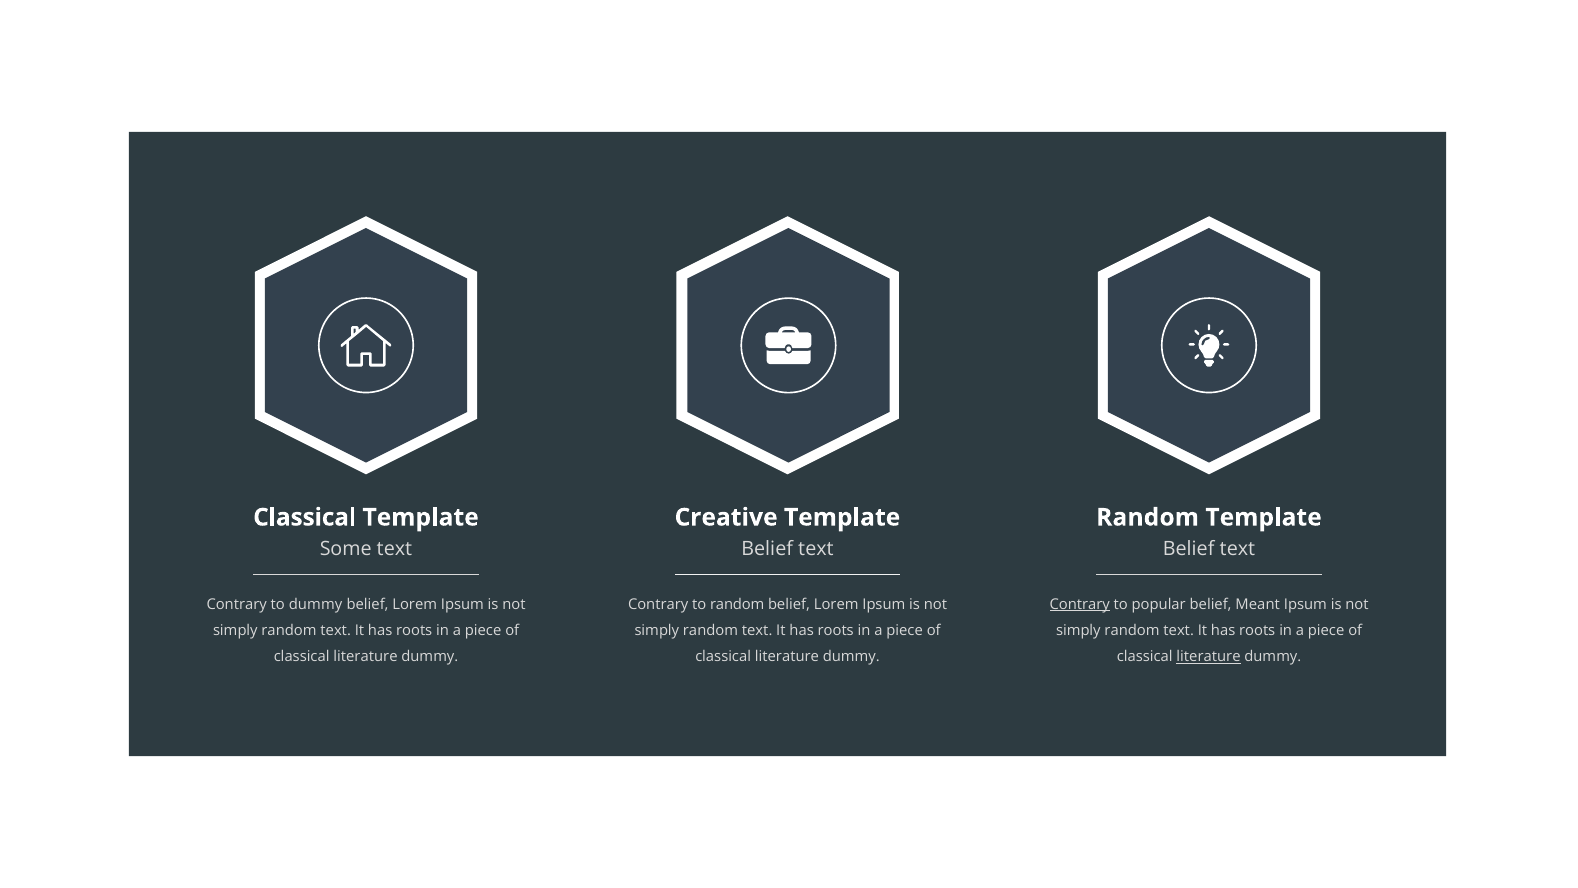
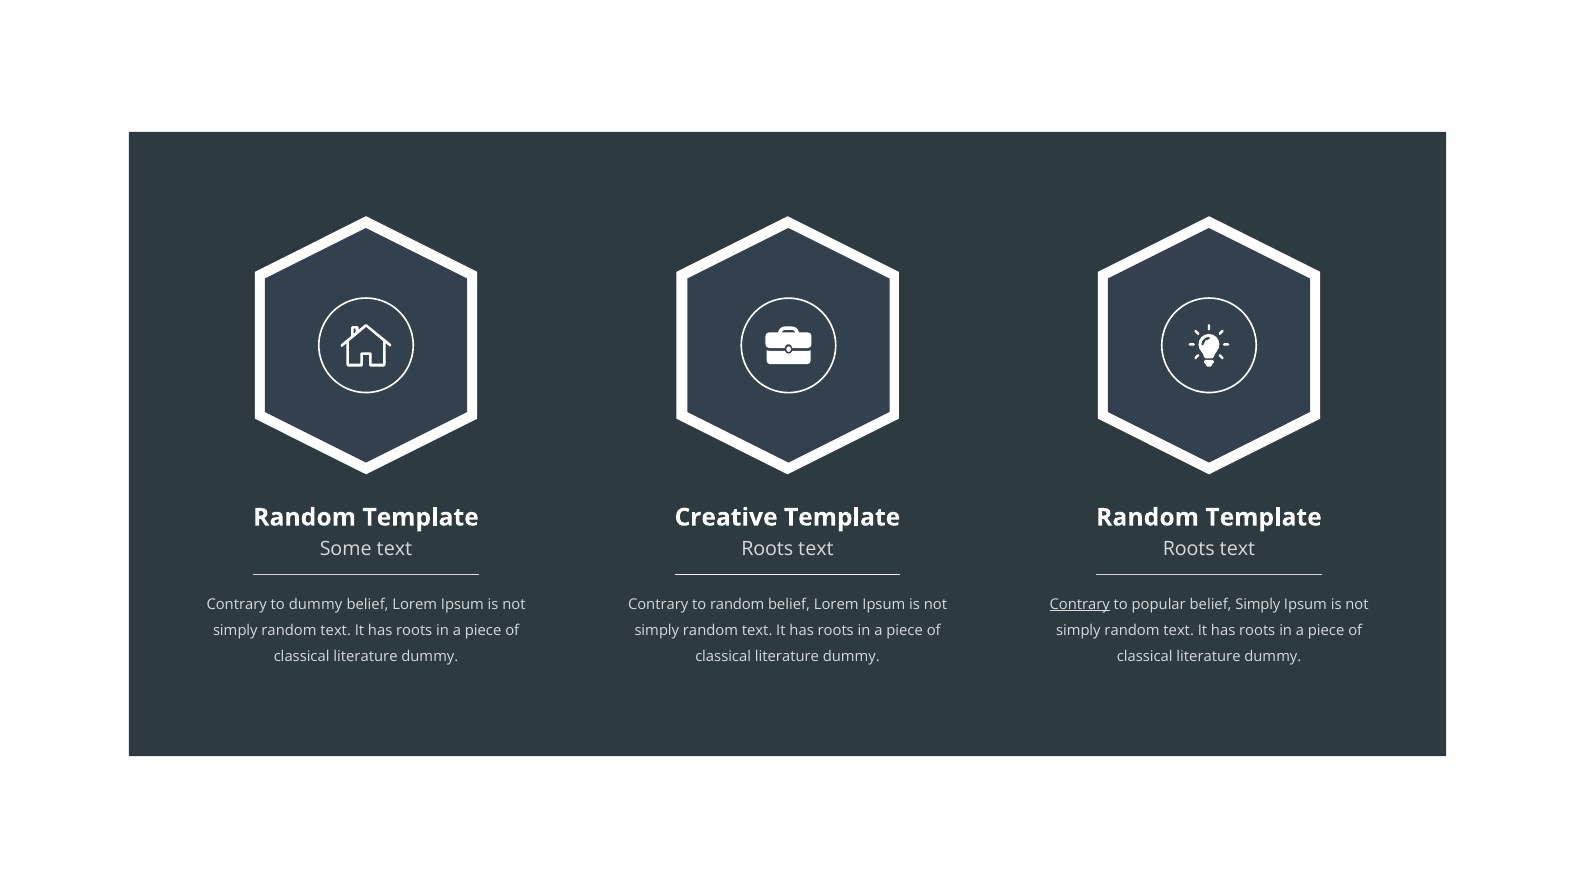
Classical at (305, 517): Classical -> Random
Belief at (767, 549): Belief -> Roots
Belief at (1189, 549): Belief -> Roots
belief Meant: Meant -> Simply
literature at (1208, 656) underline: present -> none
